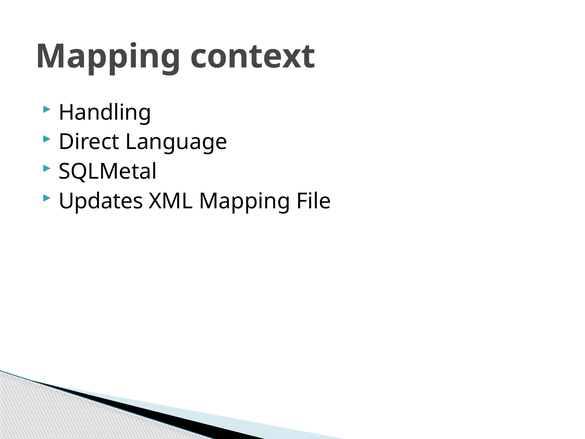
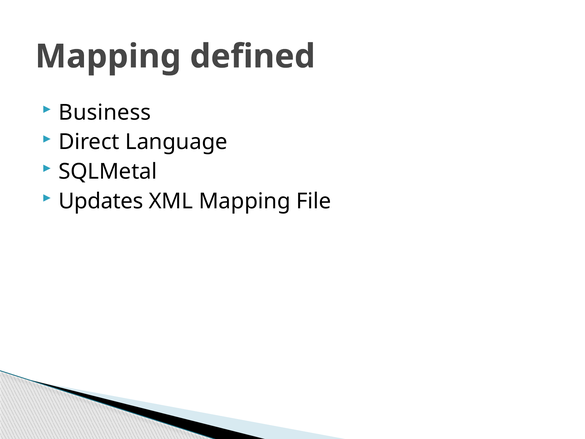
context: context -> defined
Handling: Handling -> Business
